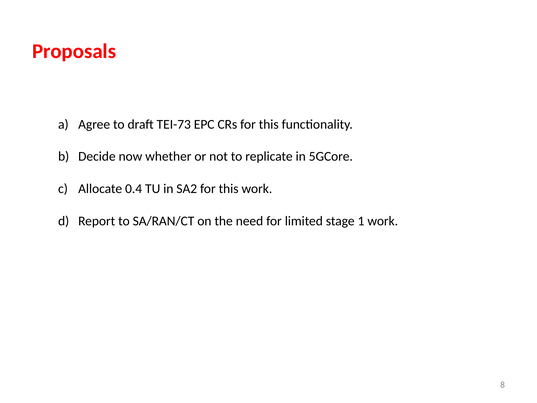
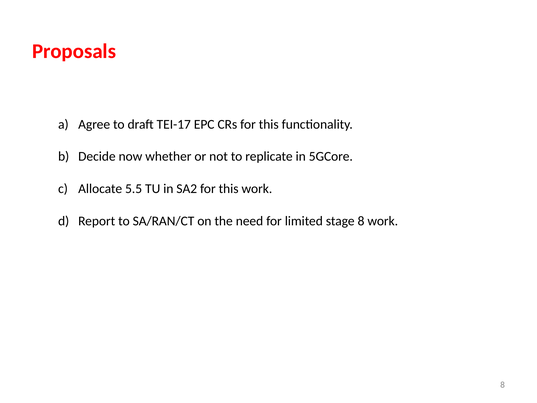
TEI-73: TEI-73 -> TEI-17
0.4: 0.4 -> 5.5
stage 1: 1 -> 8
